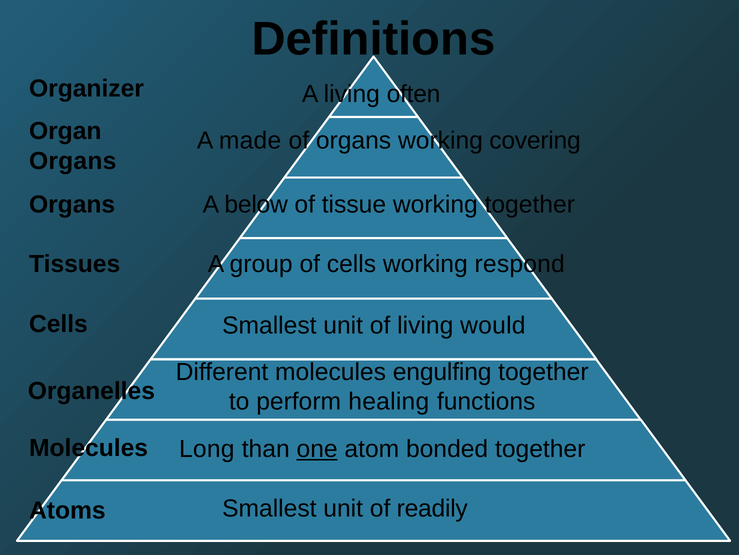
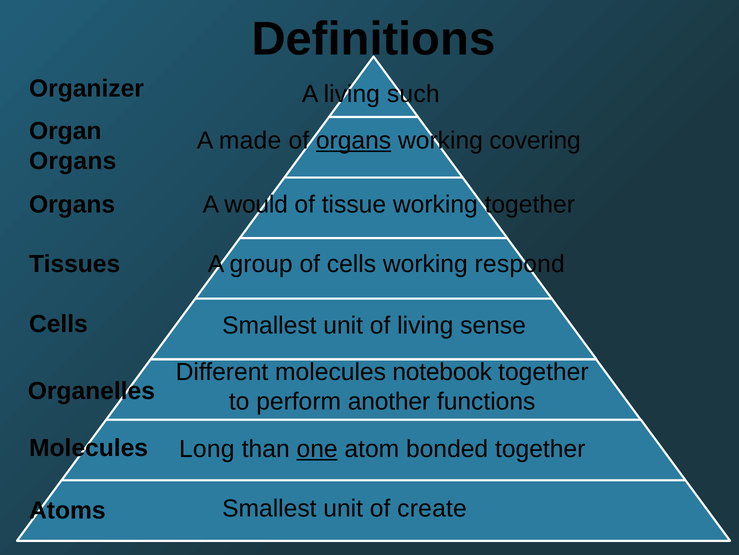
often: often -> such
organs at (354, 140) underline: none -> present
below: below -> would
would: would -> sense
engulfing: engulfing -> notebook
healing: healing -> another
readily: readily -> create
